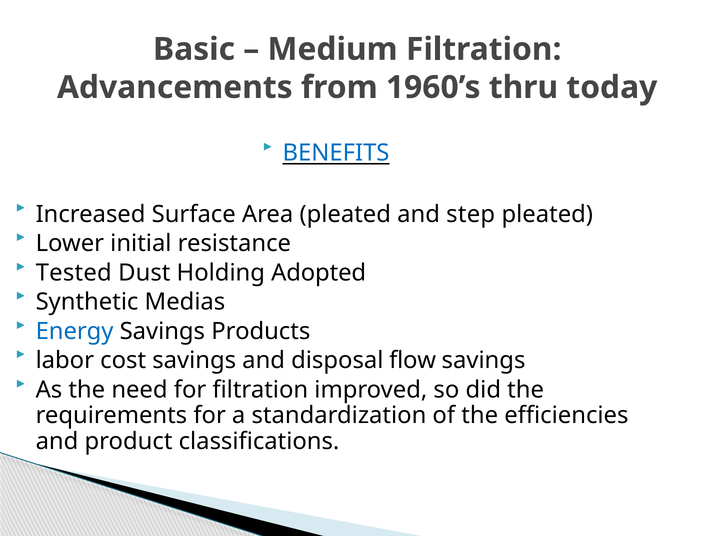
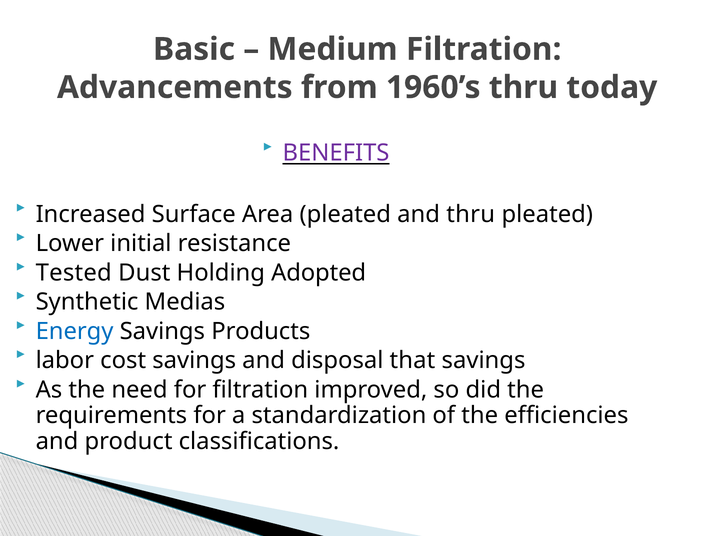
BENEFITS colour: blue -> purple
and step: step -> thru
flow: flow -> that
